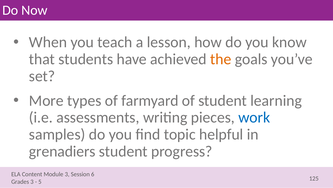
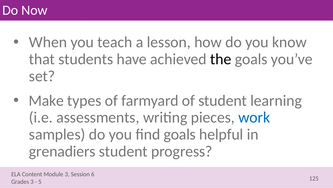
the colour: orange -> black
More: More -> Make
find topic: topic -> goals
